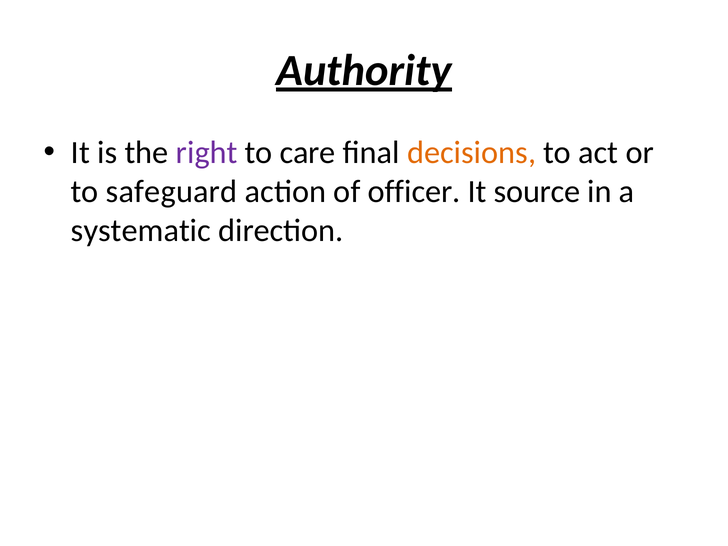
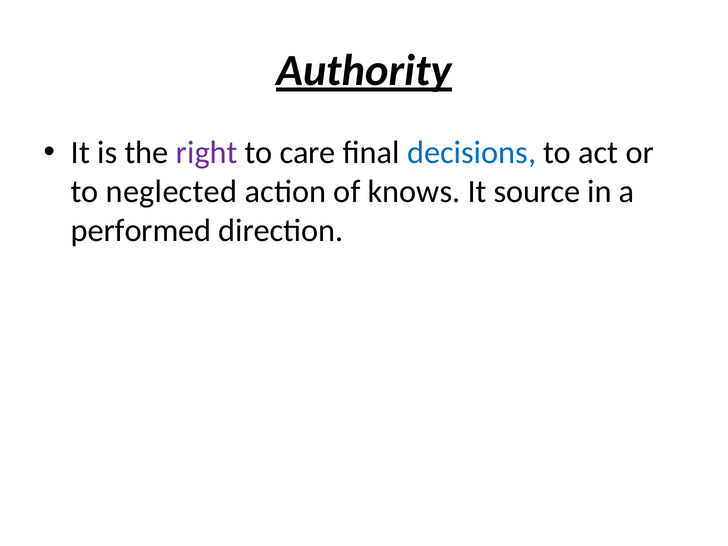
decisions colour: orange -> blue
safeguard: safeguard -> neglected
officer: officer -> knows
systematic: systematic -> performed
